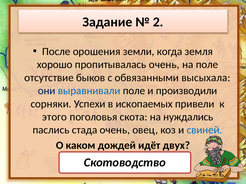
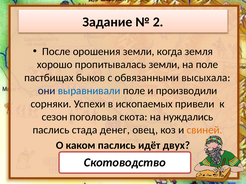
пропитывалась очень: очень -> земли
отсутствие: отсутствие -> пастбищах
этого: этого -> сезон
стада очень: очень -> денег
свиней colour: blue -> orange
каком дождей: дождей -> паслись
